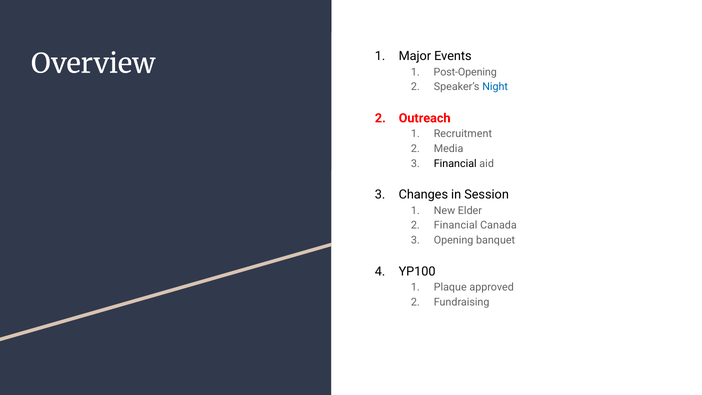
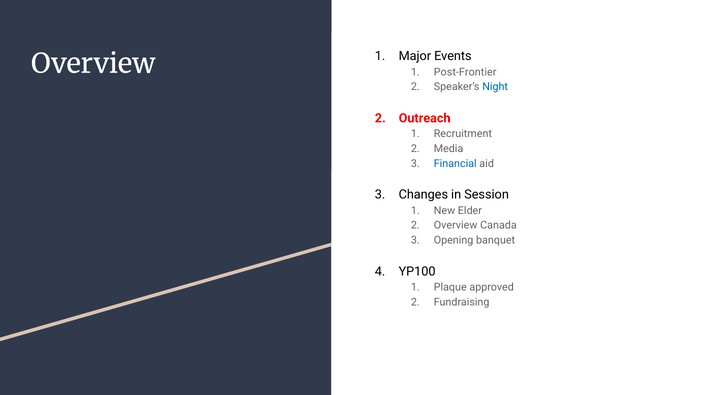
Post-Opening: Post-Opening -> Post-Frontier
Financial at (455, 163) colour: black -> blue
Financial at (456, 225): Financial -> Overview
